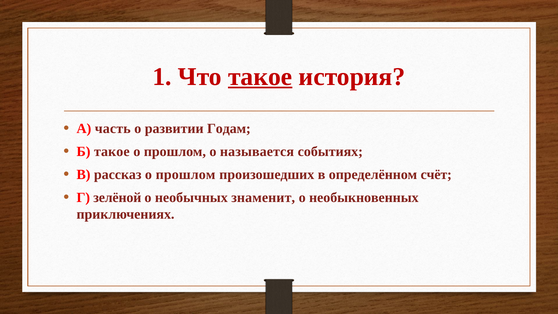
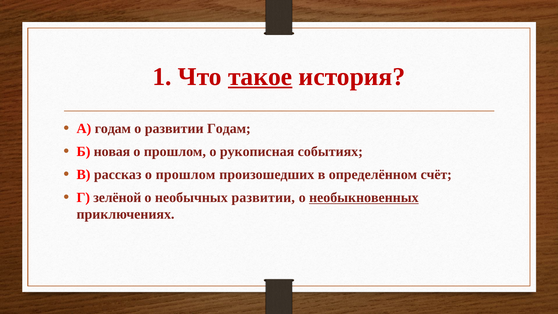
А часть: часть -> годам
Б такое: такое -> новая
называется: называется -> рукописная
необычных знаменит: знаменит -> развитии
необыкновенных underline: none -> present
